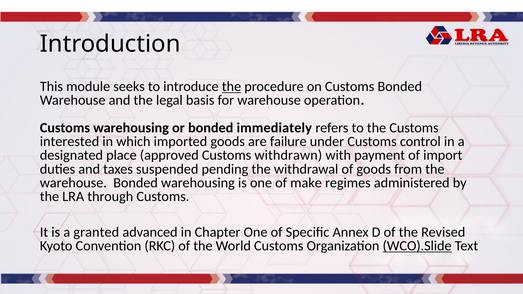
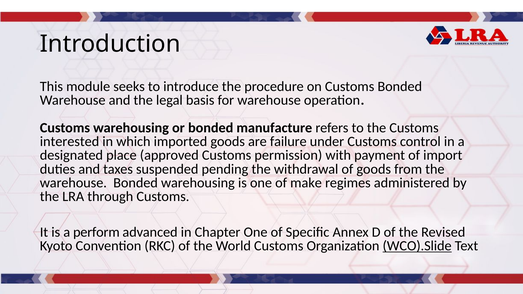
the at (232, 87) underline: present -> none
immediately: immediately -> manufacture
withdrawn: withdrawn -> permission
granted: granted -> perform
